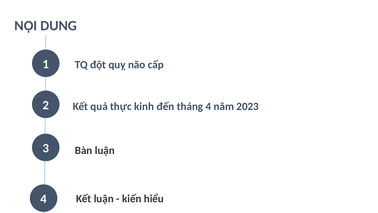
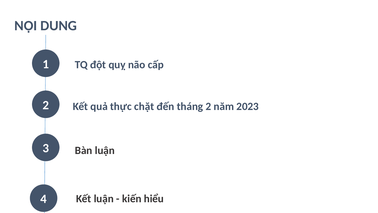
kinh: kinh -> chặt
tháng 4: 4 -> 2
